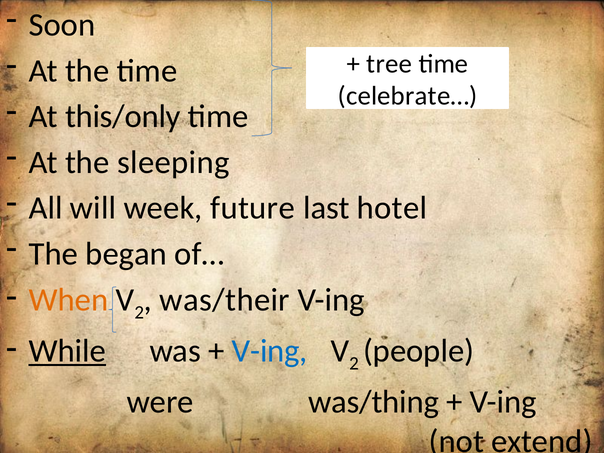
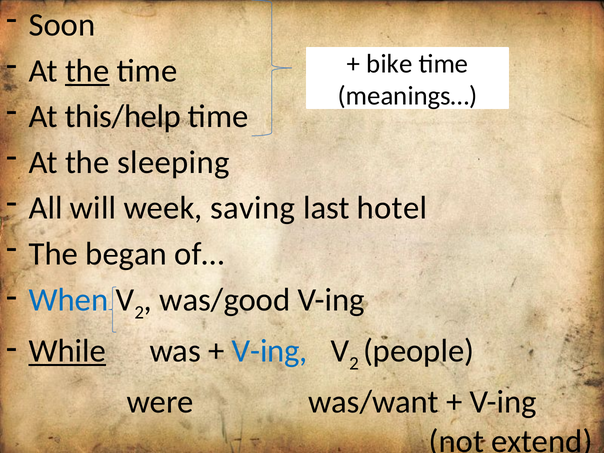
tree: tree -> bike
the at (87, 71) underline: none -> present
celebrate…: celebrate… -> meanings…
this/only: this/only -> this/help
future: future -> saving
When colour: orange -> blue
was/their: was/their -> was/good
was/thing: was/thing -> was/want
